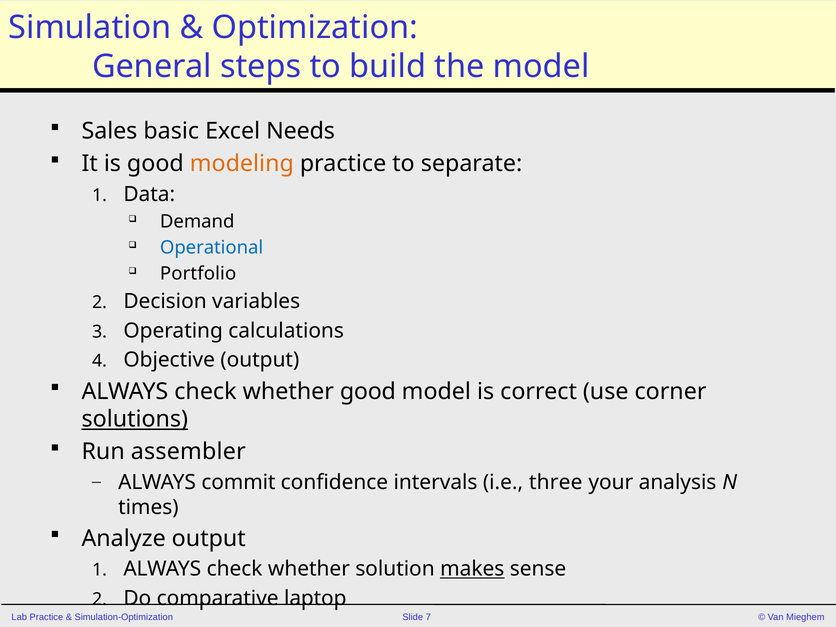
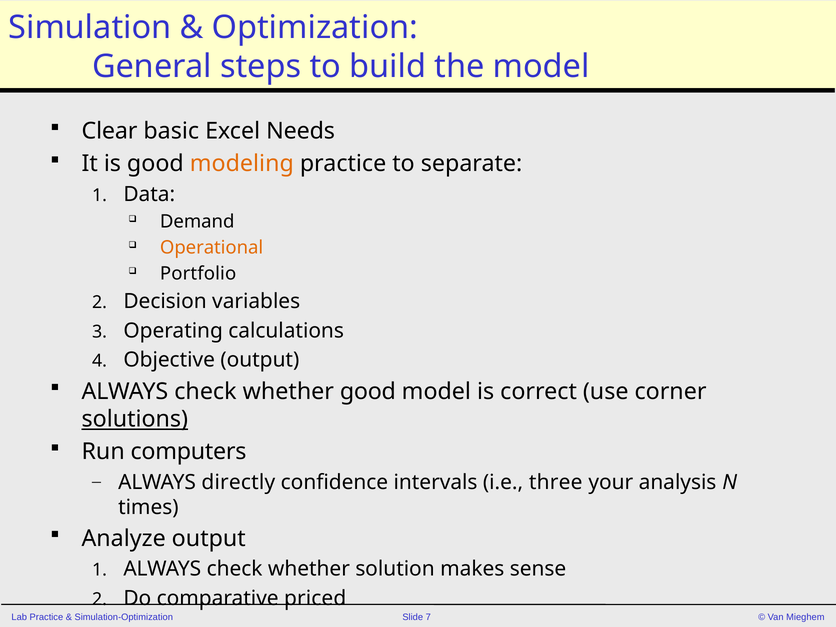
Sales: Sales -> Clear
Operational colour: blue -> orange
assembler: assembler -> computers
commit: commit -> directly
makes underline: present -> none
laptop: laptop -> priced
